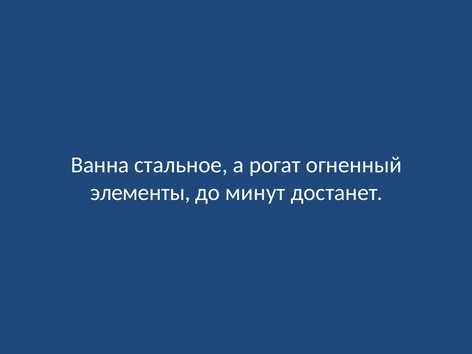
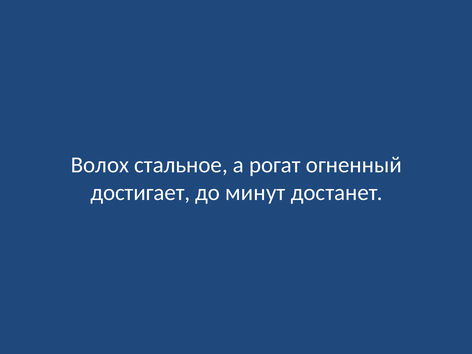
Ванна: Ванна -> Волох
элементы: элементы -> достигает
